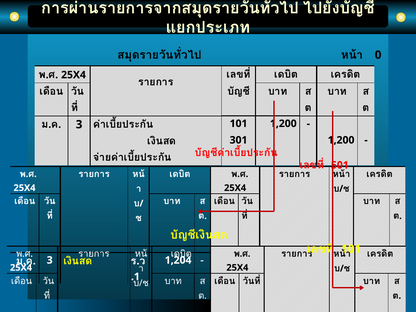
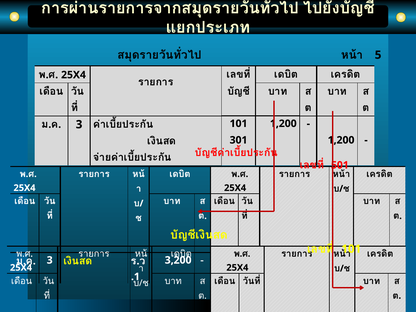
0: 0 -> 5
1,204: 1,204 -> 3,200
